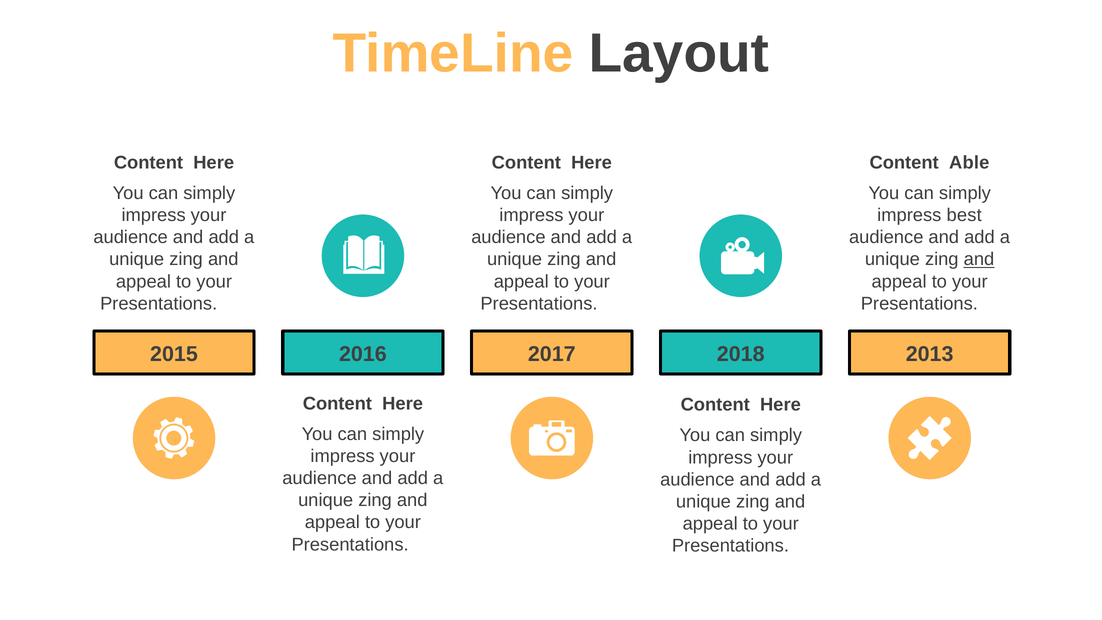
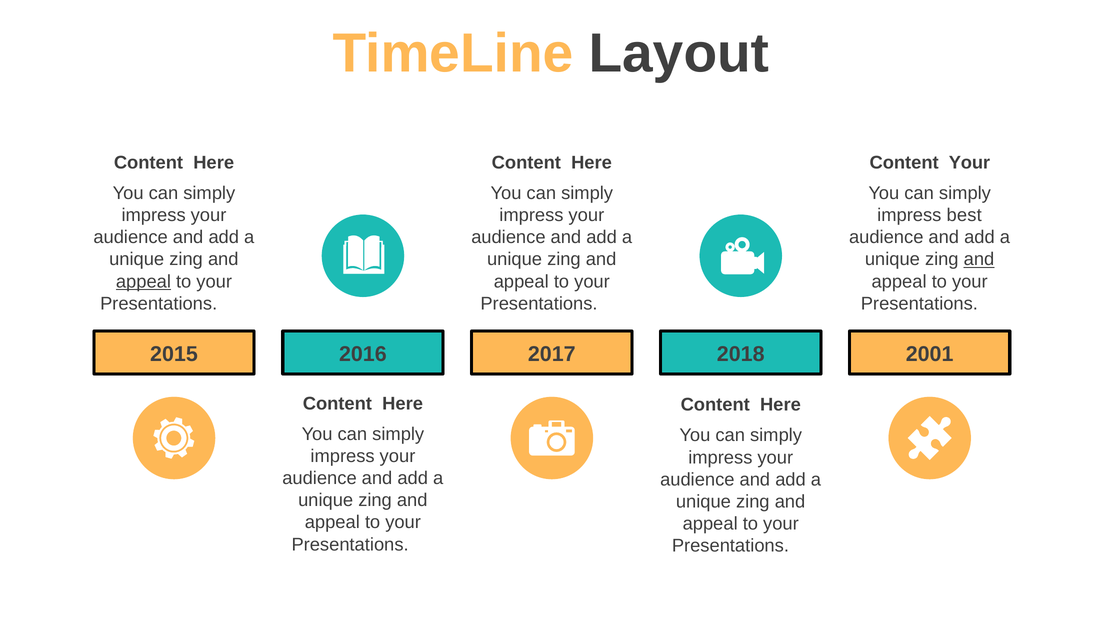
Content Able: Able -> Your
appeal at (143, 281) underline: none -> present
2013: 2013 -> 2001
